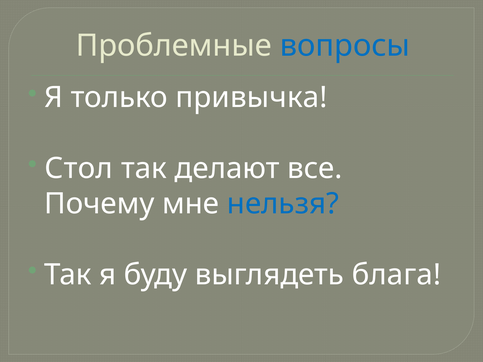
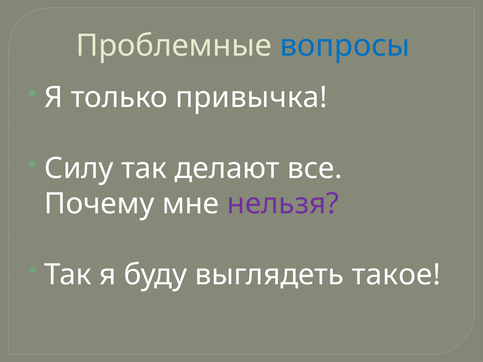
Стол: Стол -> Силу
нельзя colour: blue -> purple
блага: блага -> такое
